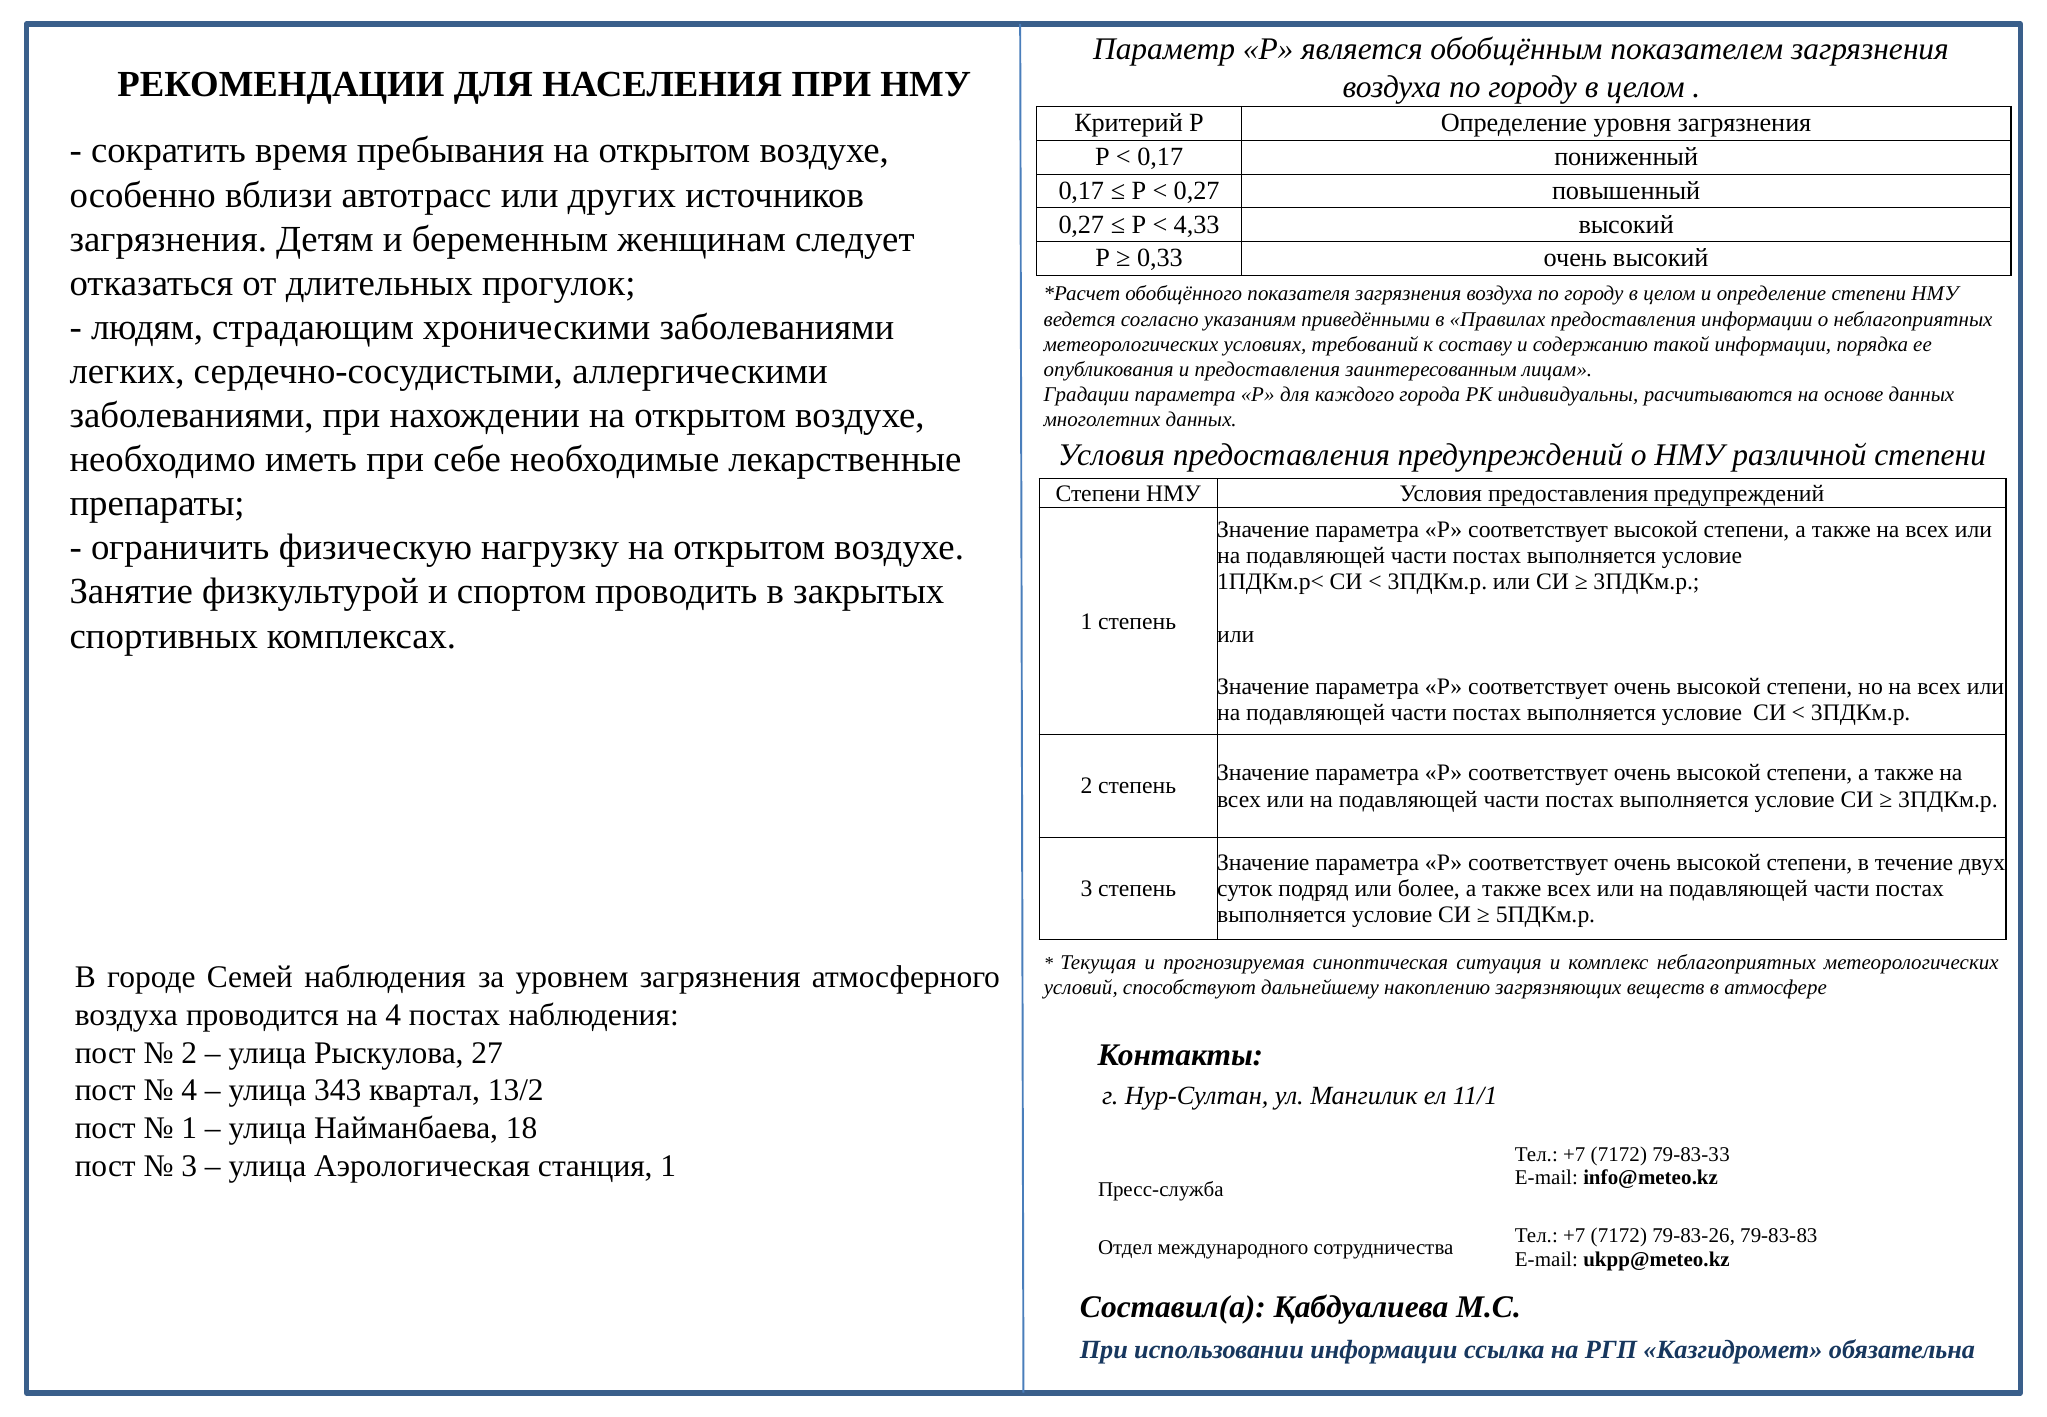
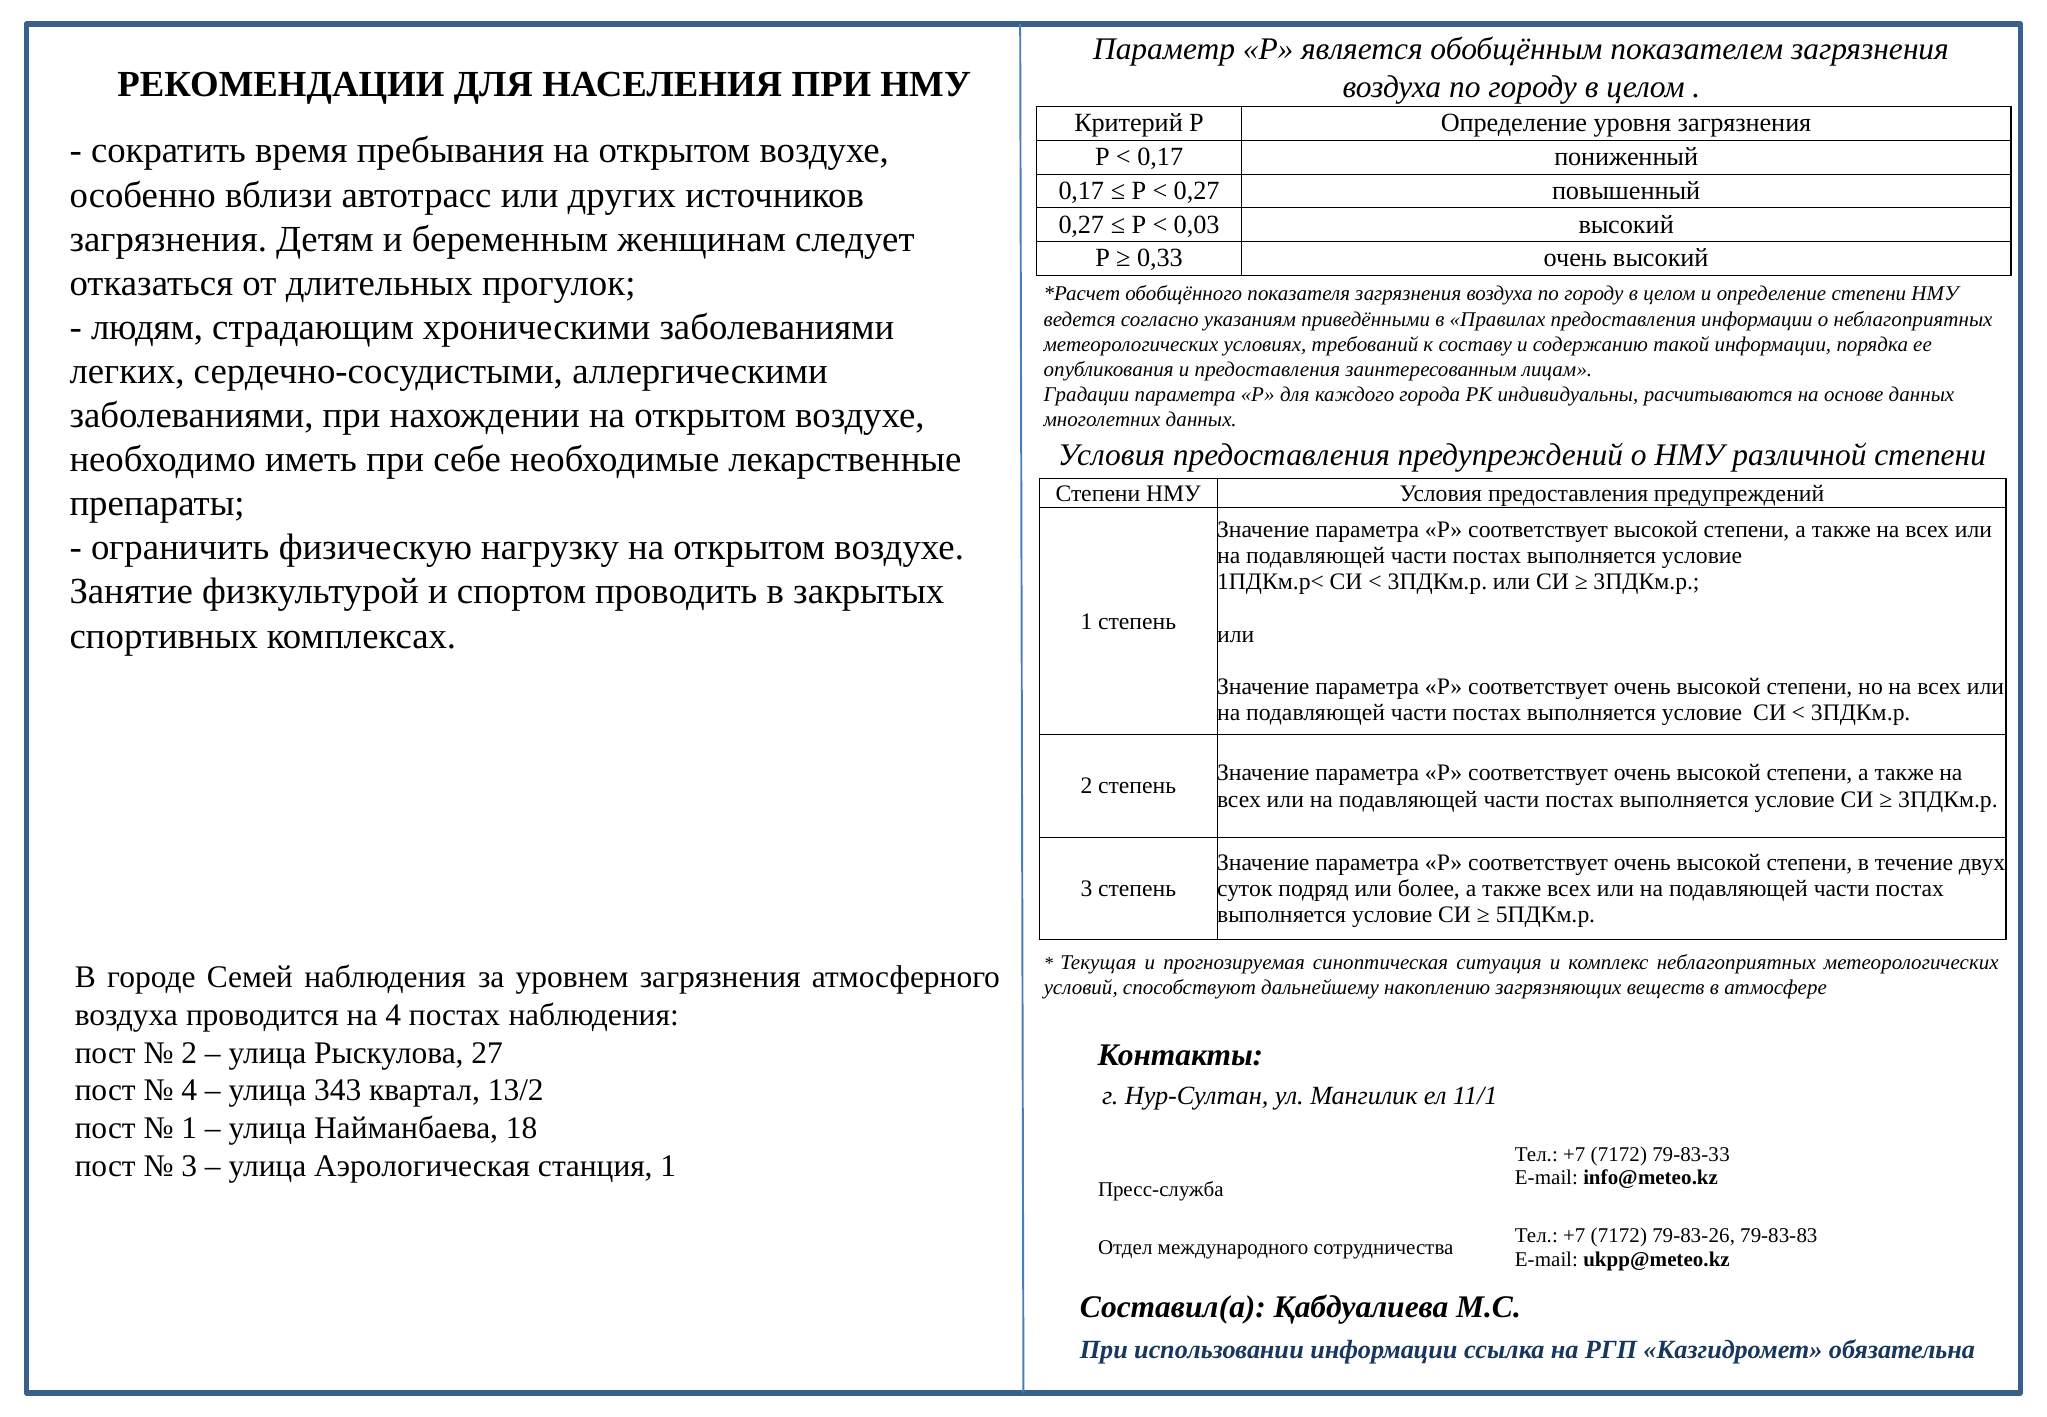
4,33: 4,33 -> 0,03
